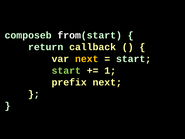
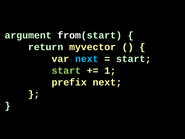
composeb: composeb -> argument
callback: callback -> myvector
next at (87, 59) colour: yellow -> light blue
